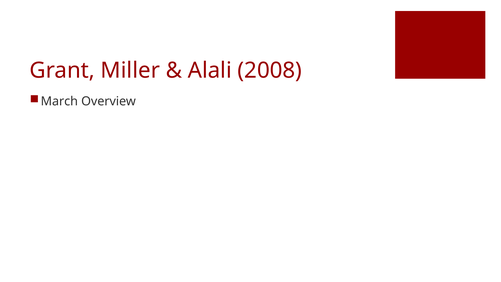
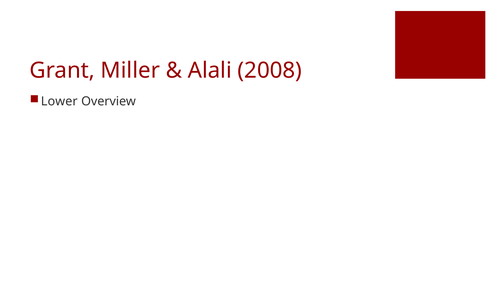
March: March -> Lower
